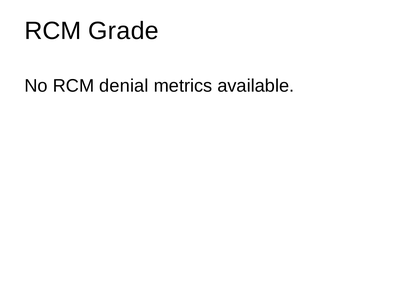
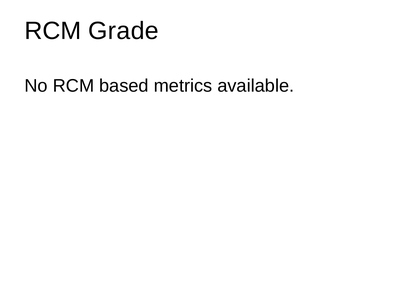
denial: denial -> based
